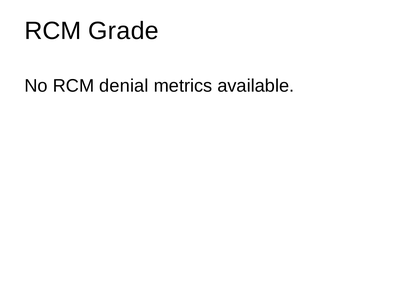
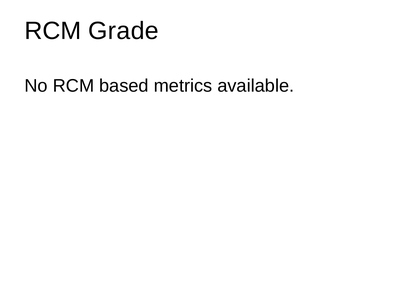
denial: denial -> based
